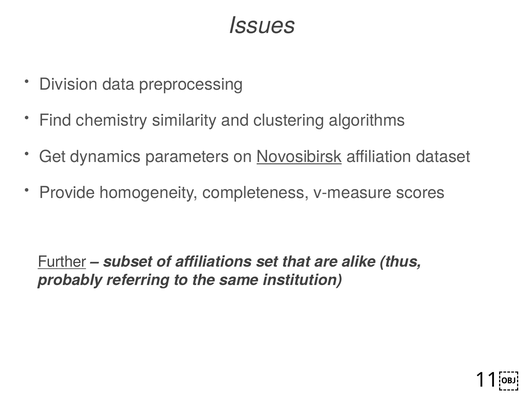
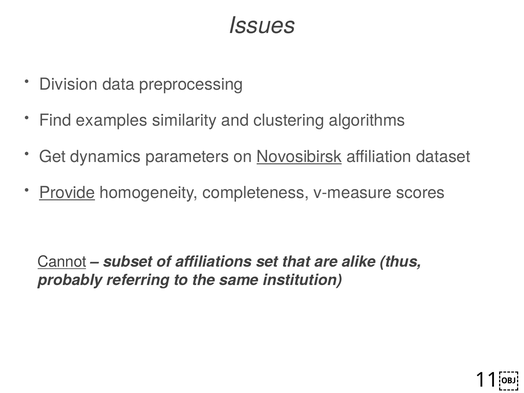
chemistry: chemistry -> examples
Provide underline: none -> present
Further: Further -> Cannot
